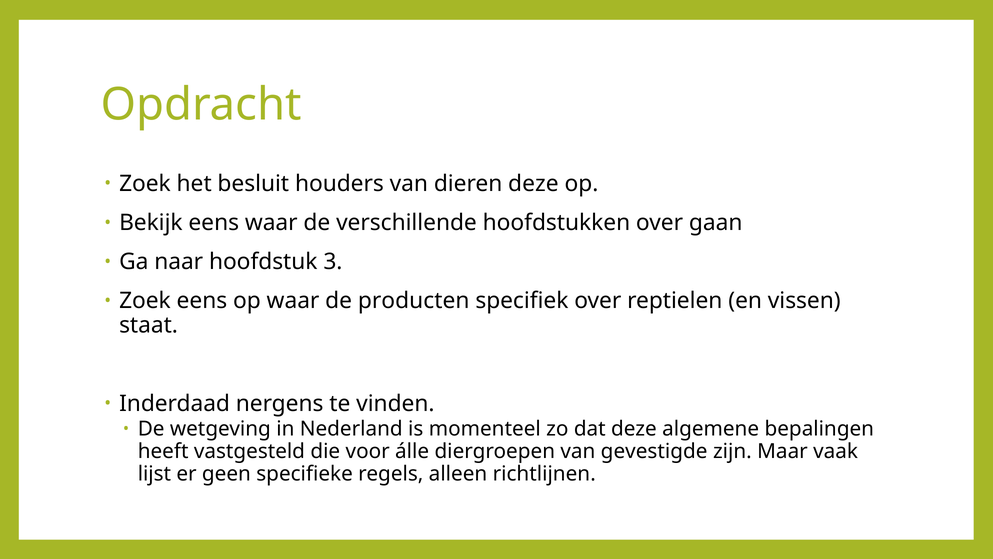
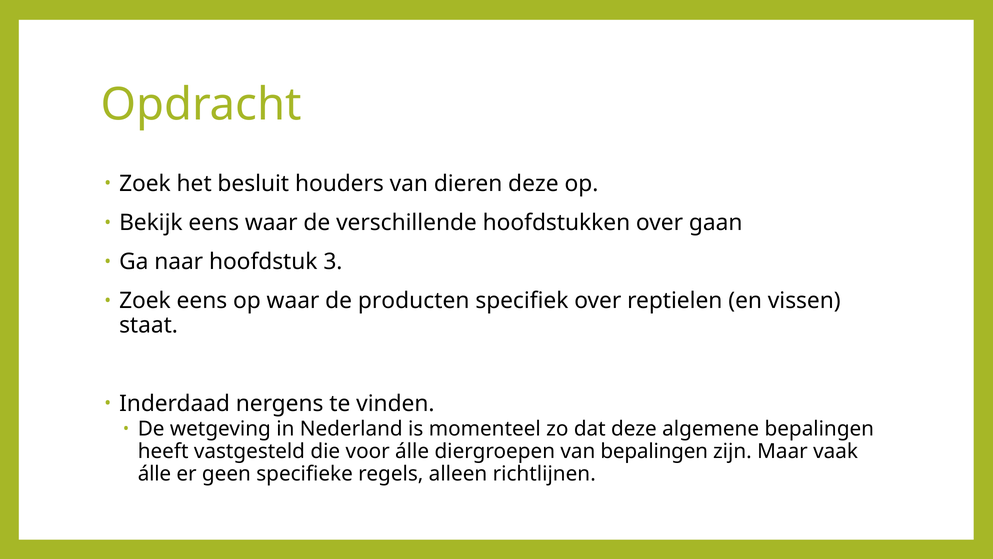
van gevestigde: gevestigde -> bepalingen
lijst at (154, 473): lijst -> álle
